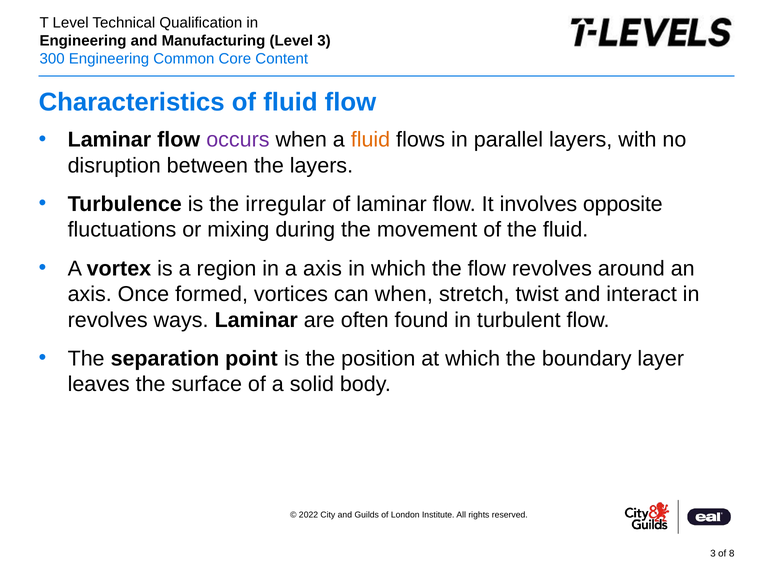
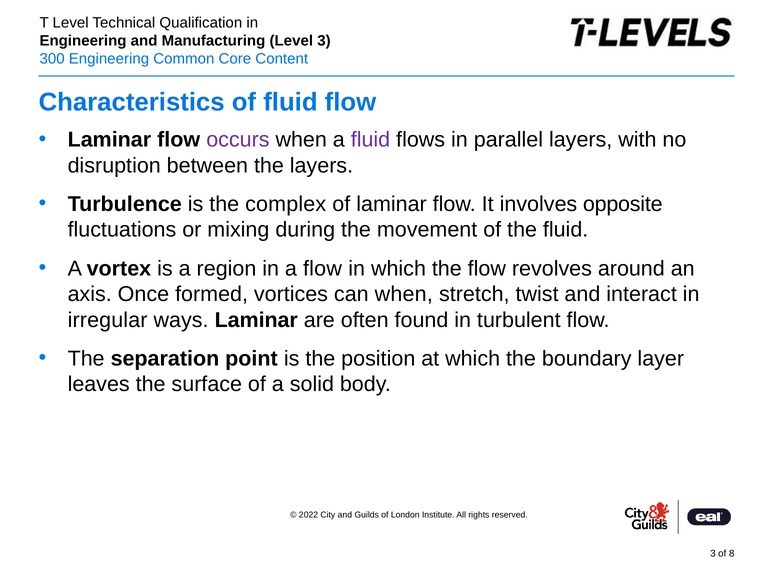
fluid at (370, 140) colour: orange -> purple
irregular: irregular -> complex
a axis: axis -> flow
revolves at (108, 320): revolves -> irregular
